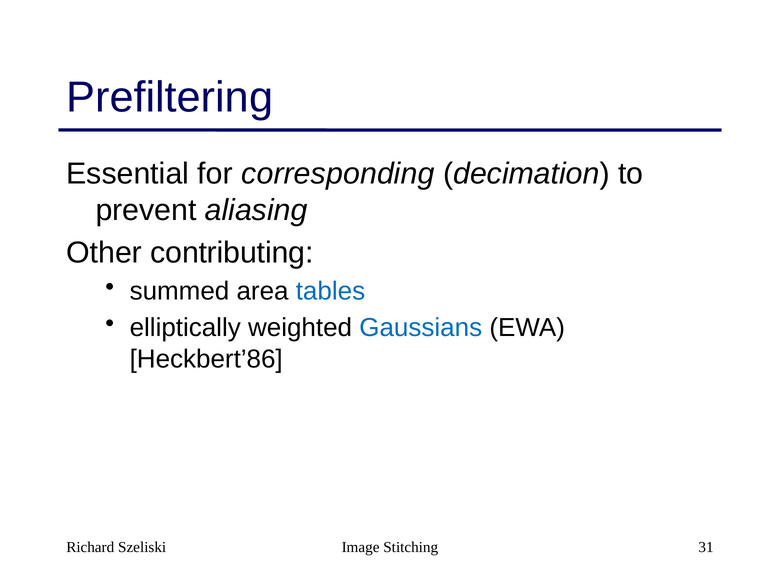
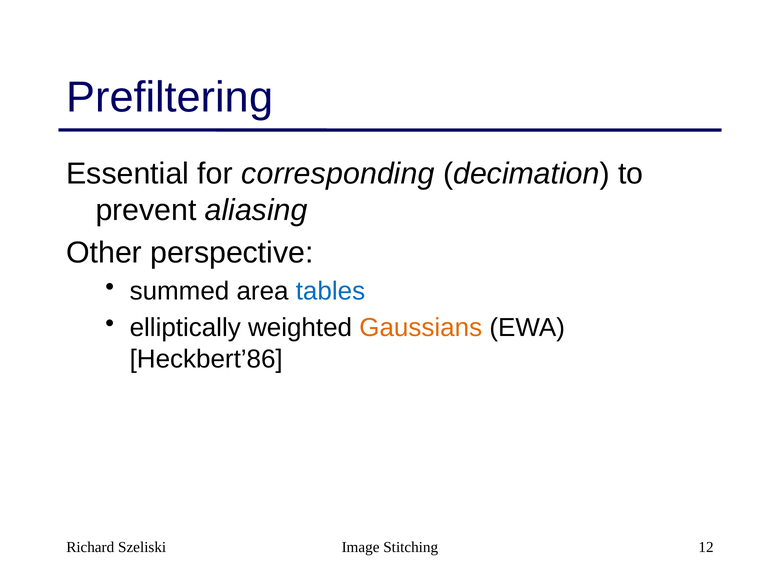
contributing: contributing -> perspective
Gaussians colour: blue -> orange
31: 31 -> 12
